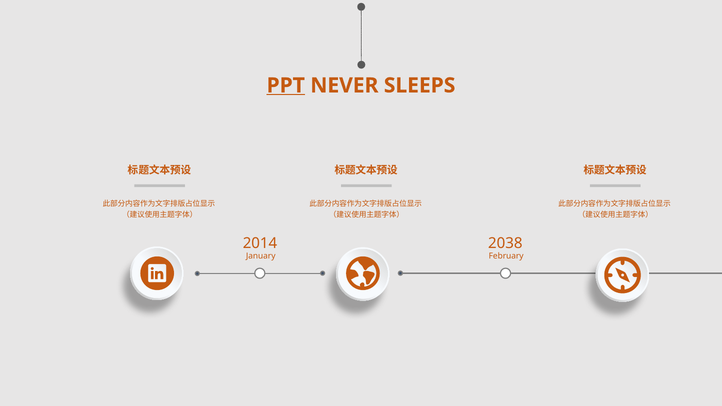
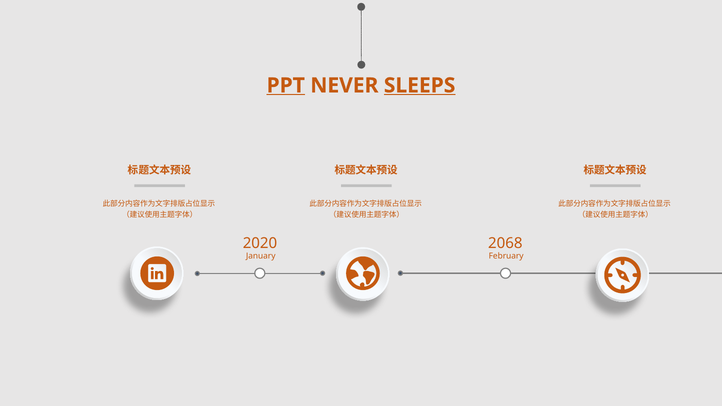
SLEEPS underline: none -> present
2014: 2014 -> 2020
2038: 2038 -> 2068
